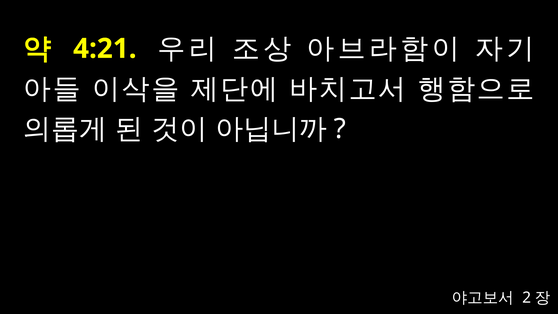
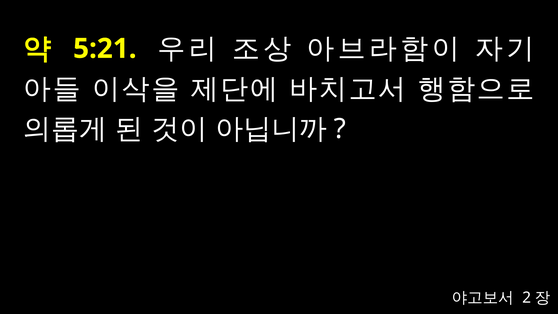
4:21: 4:21 -> 5:21
